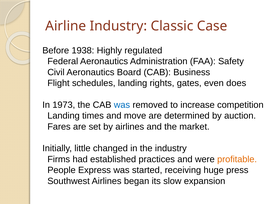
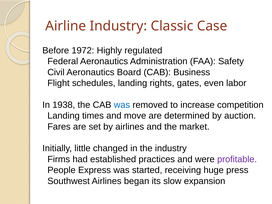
1938: 1938 -> 1972
does: does -> labor
1973: 1973 -> 1938
profitable colour: orange -> purple
